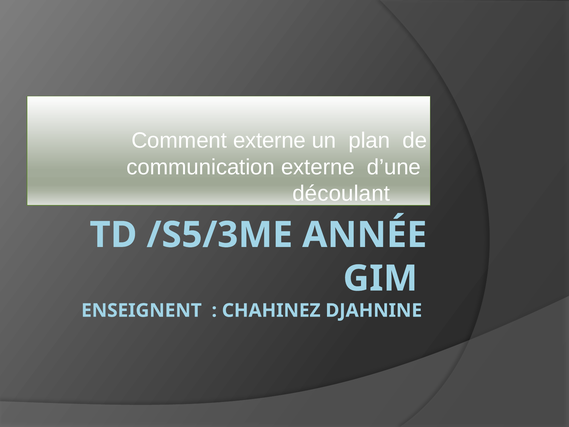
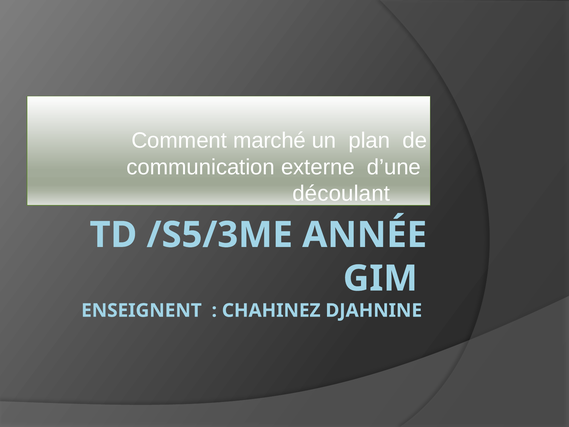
Comment externe: externe -> marché
